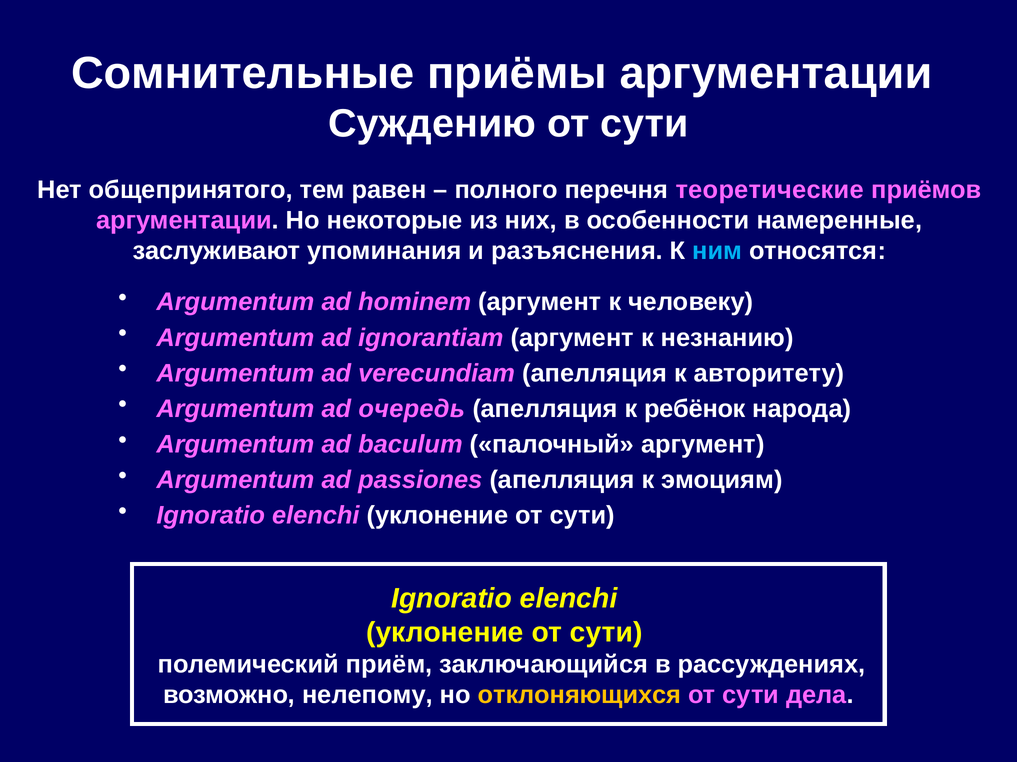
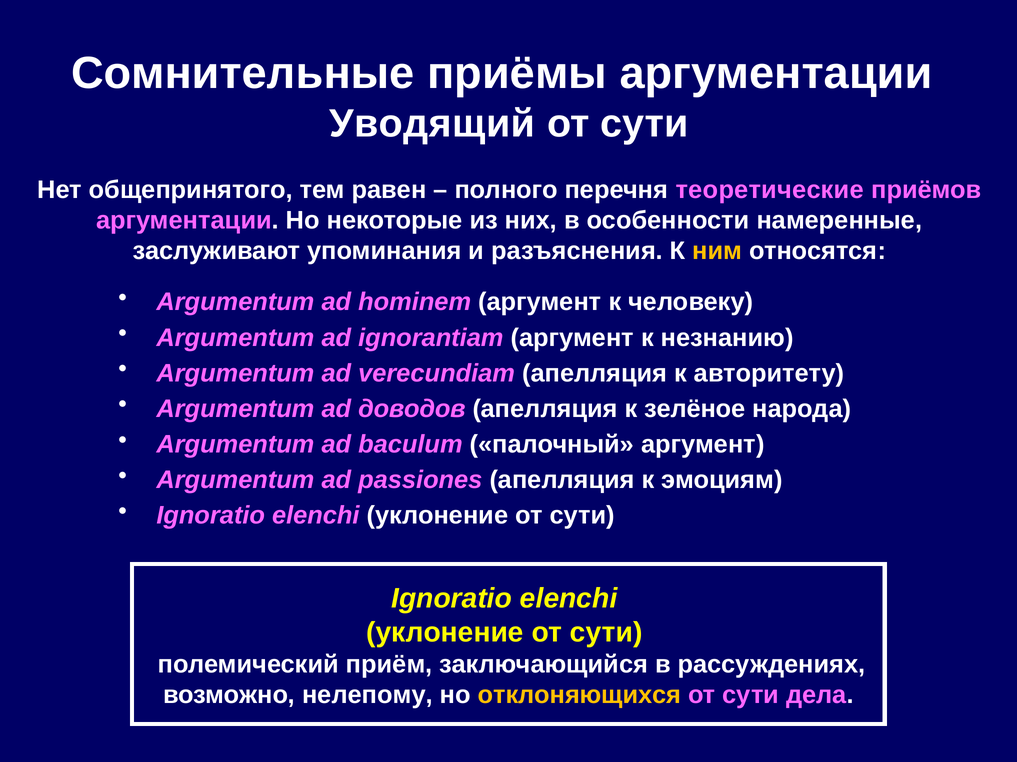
Суждению: Суждению -> Уводящий
ним colour: light blue -> yellow
очередь: очередь -> доводов
ребёнок: ребёнок -> зелёное
